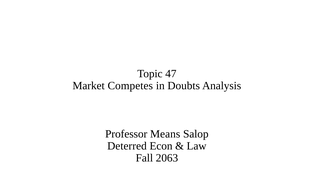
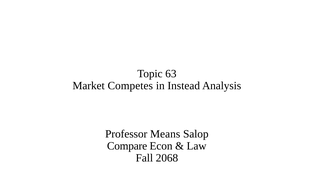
47: 47 -> 63
Doubts: Doubts -> Instead
Deterred: Deterred -> Compare
2063: 2063 -> 2068
